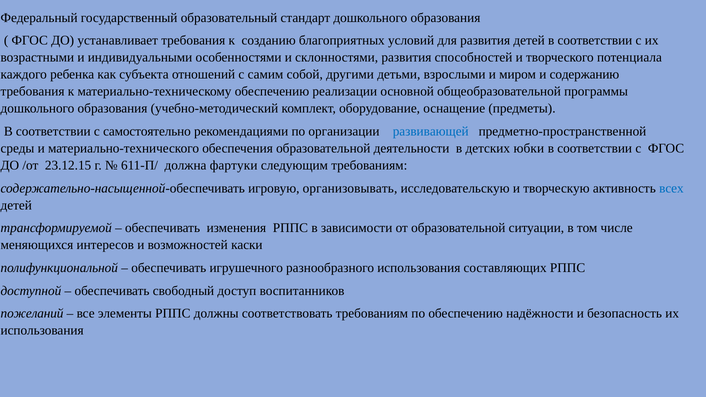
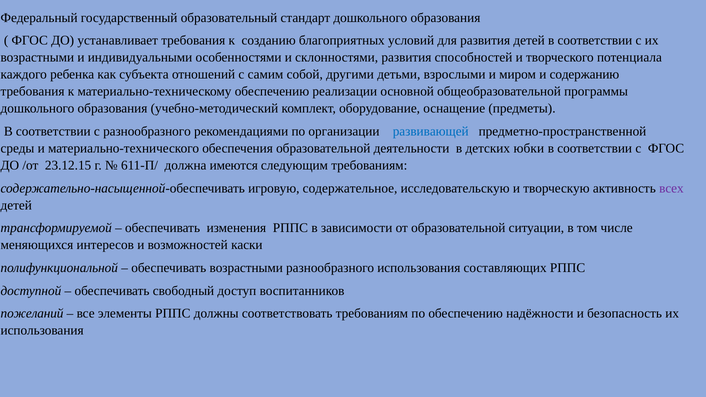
с самостоятельно: самостоятельно -> разнообразного
фартуки: фартуки -> имеются
организовывать: организовывать -> содержательное
всех colour: blue -> purple
обеспечивать игрушечного: игрушечного -> возрастными
